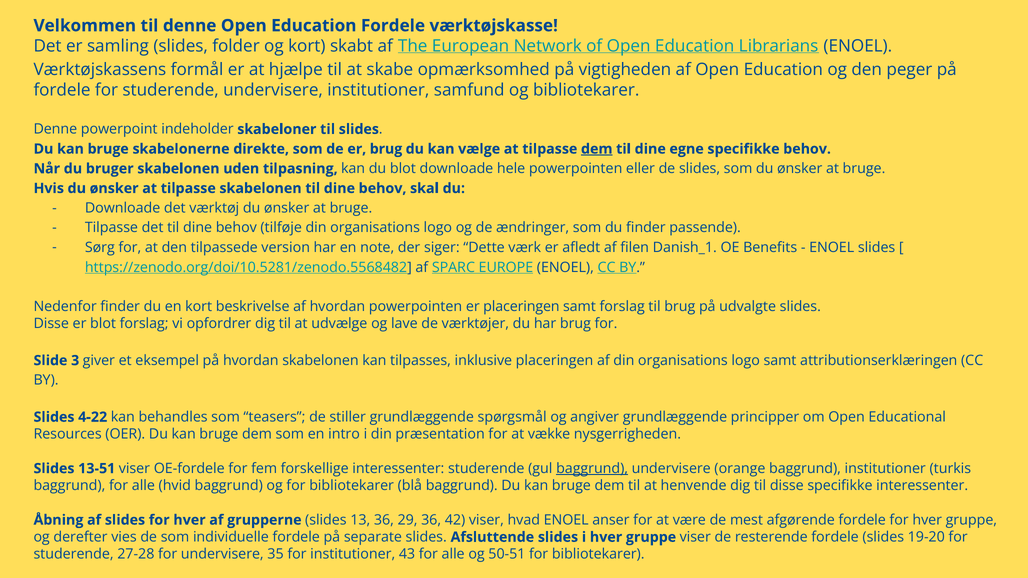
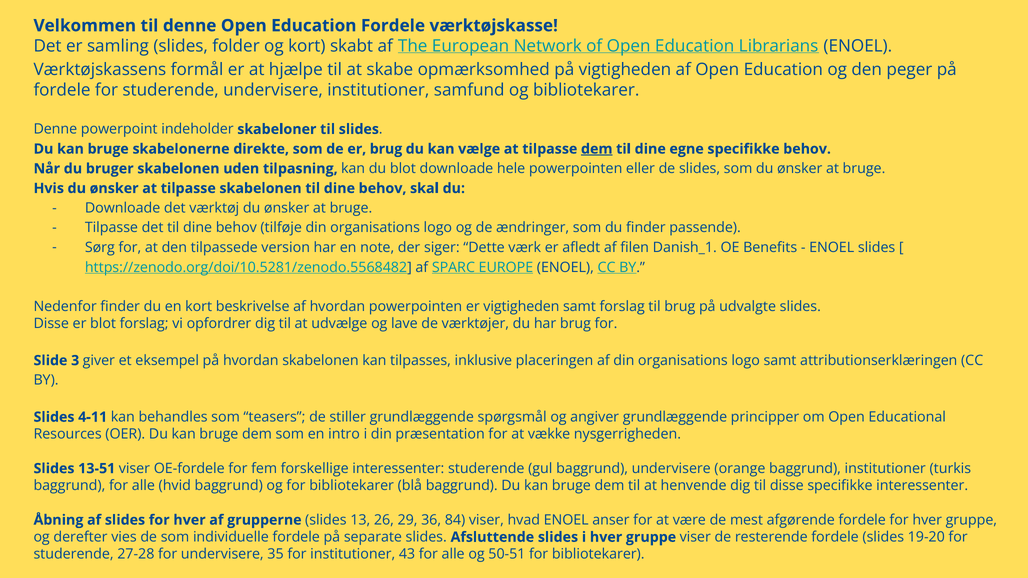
er placeringen: placeringen -> vigtigheden
4-22: 4-22 -> 4-11
baggrund at (592, 469) underline: present -> none
13 36: 36 -> 26
42: 42 -> 84
